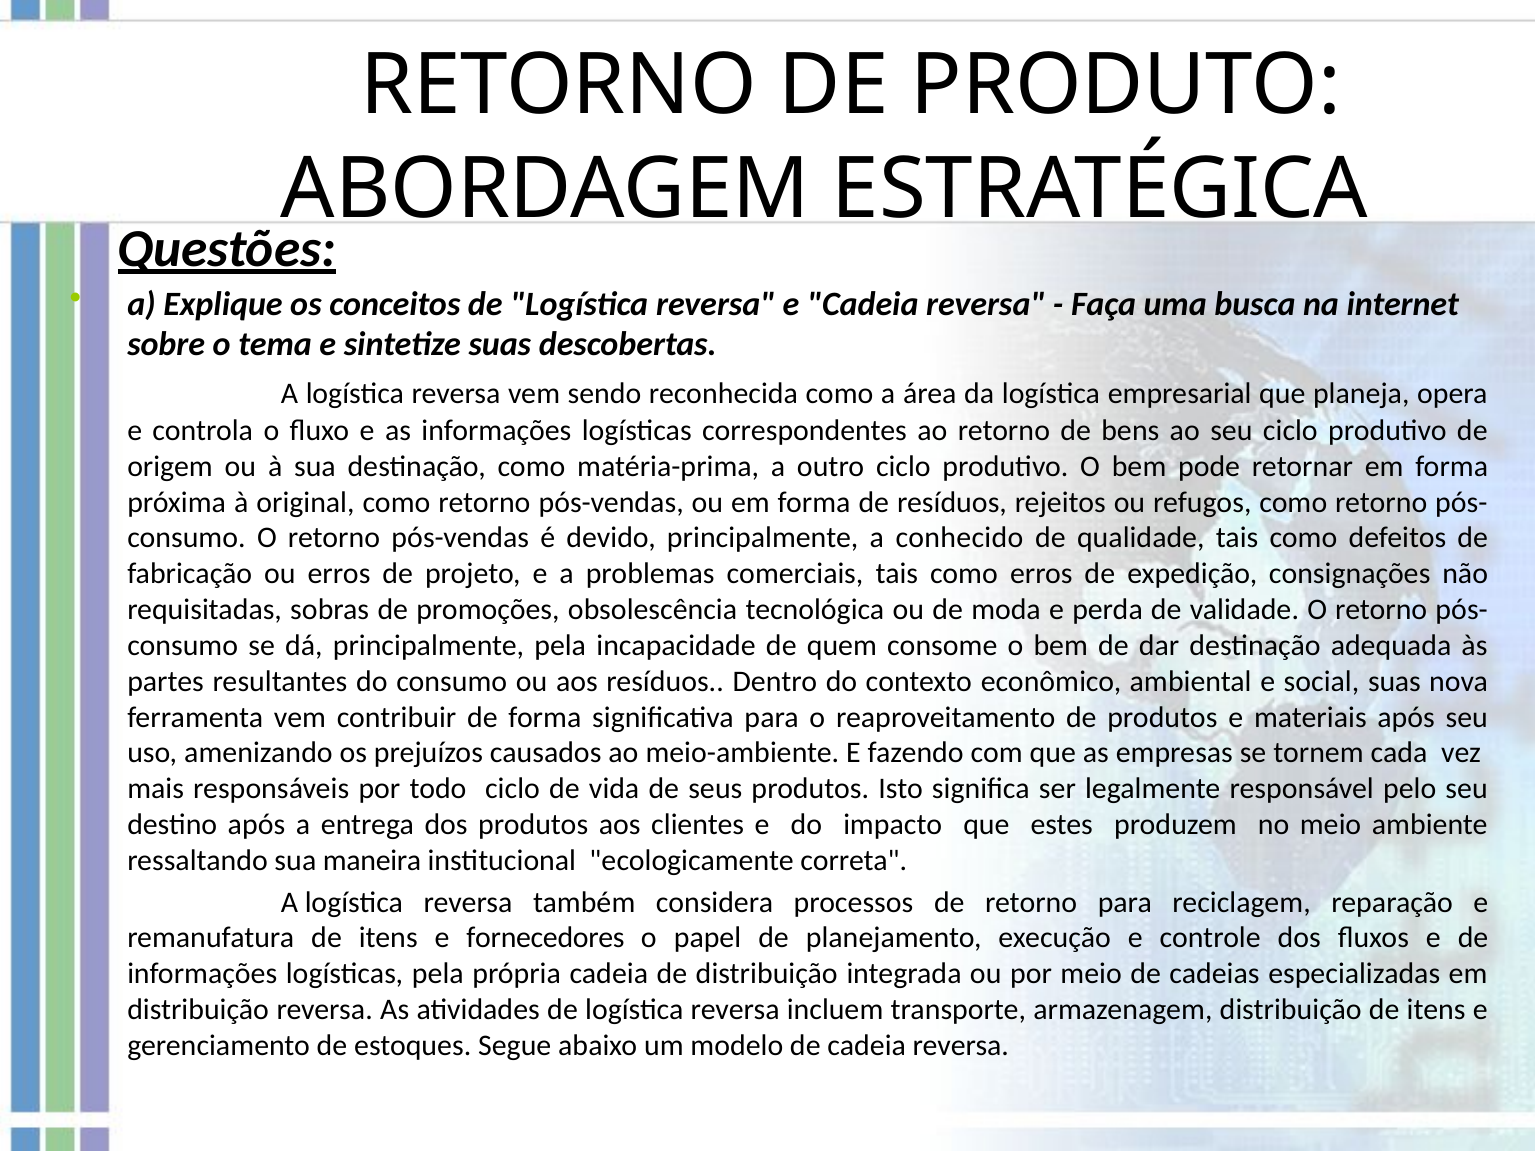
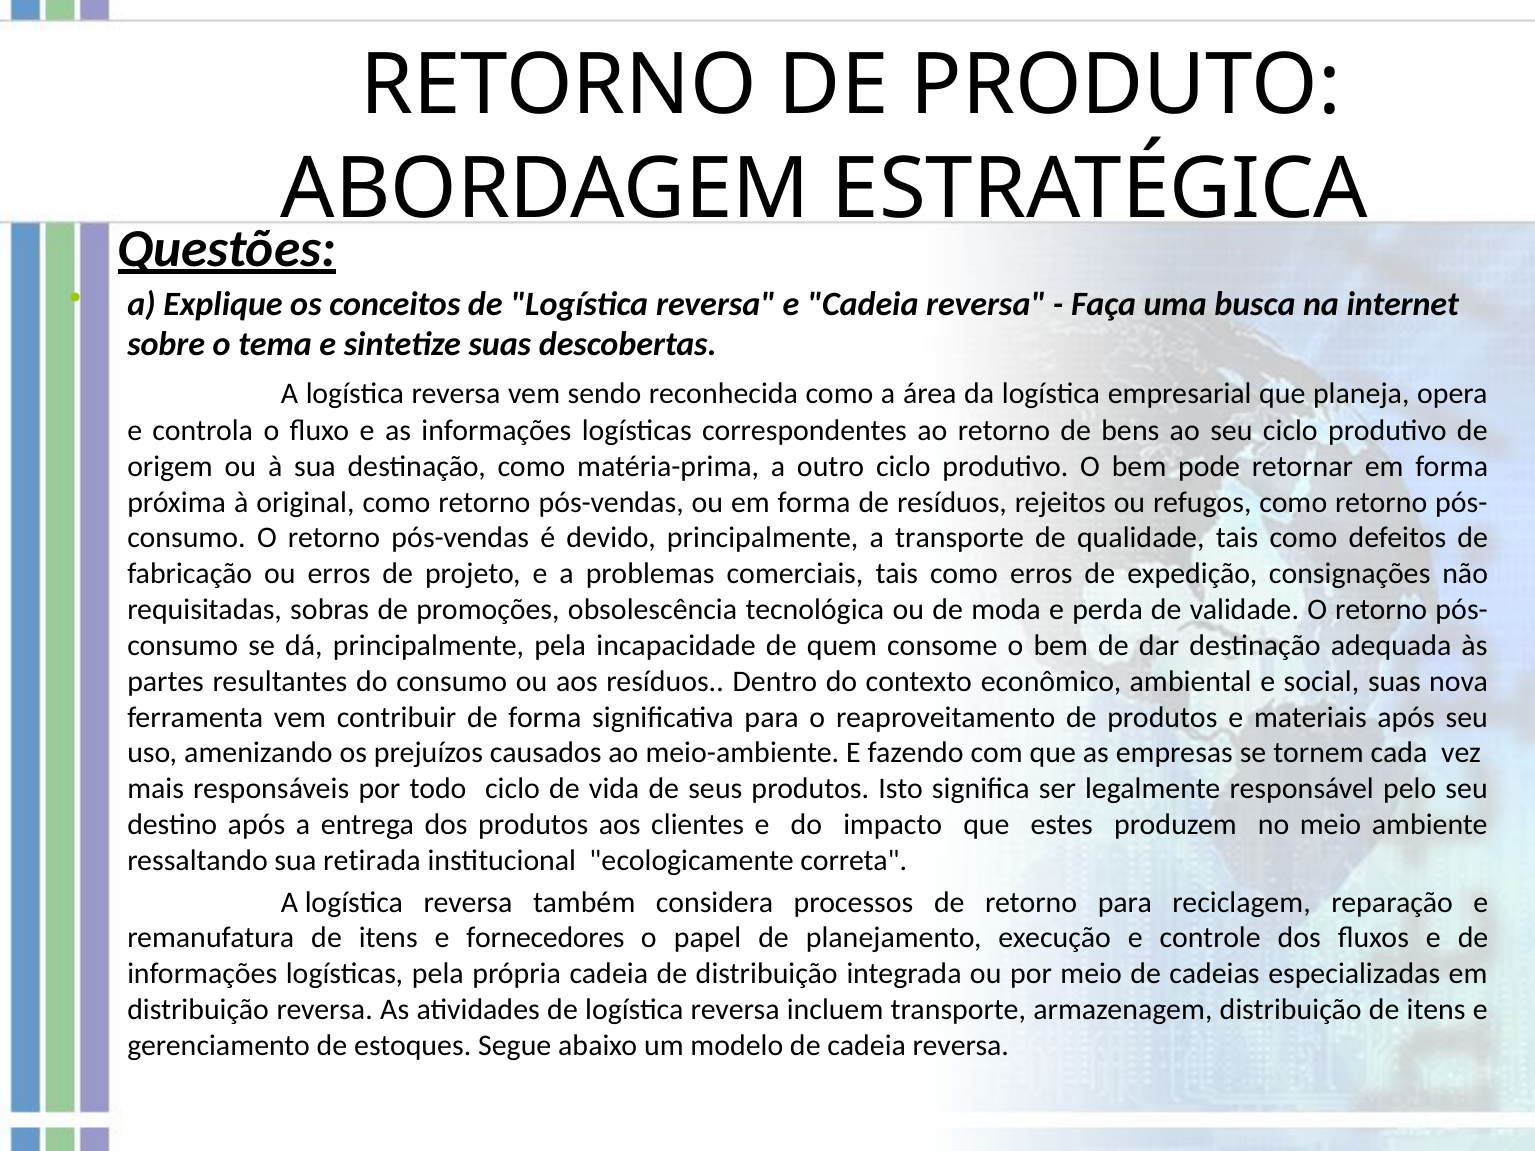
a conhecido: conhecido -> transporte
maneira: maneira -> retirada
